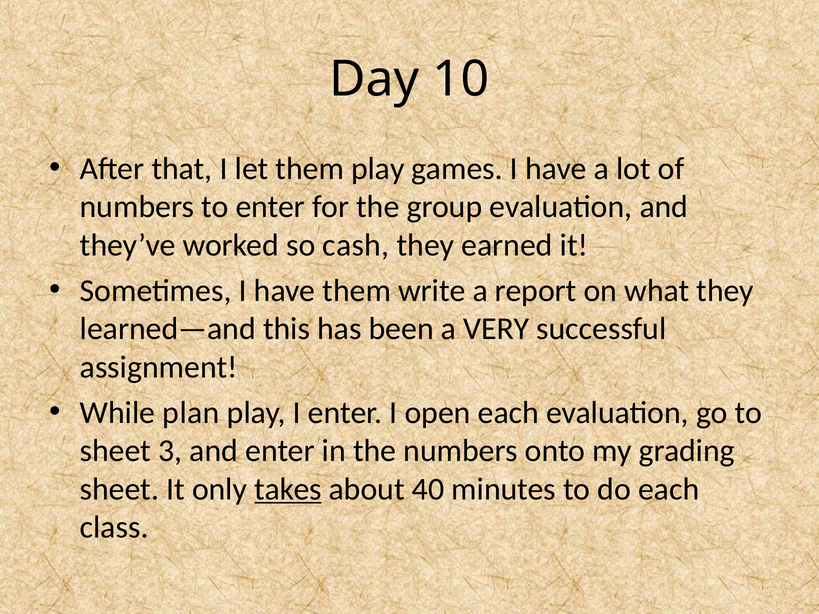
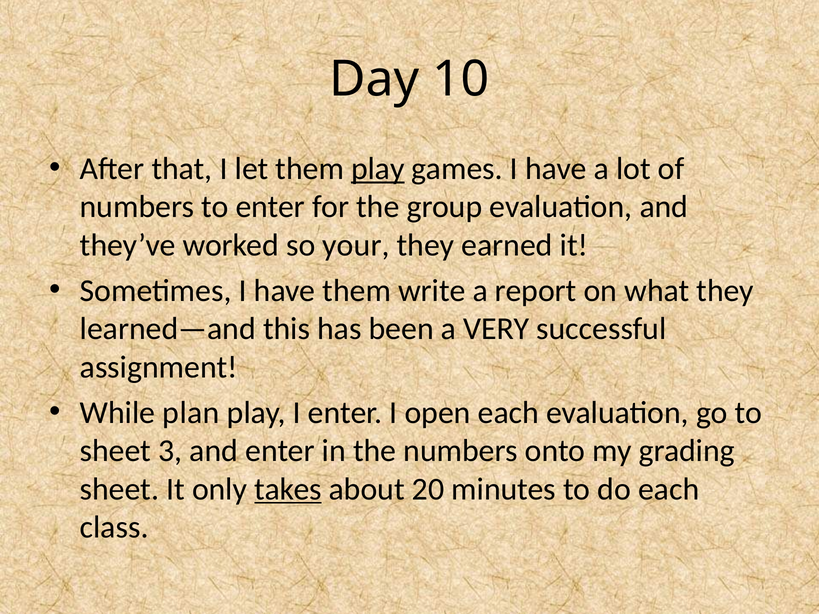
play at (378, 169) underline: none -> present
cash: cash -> your
40: 40 -> 20
